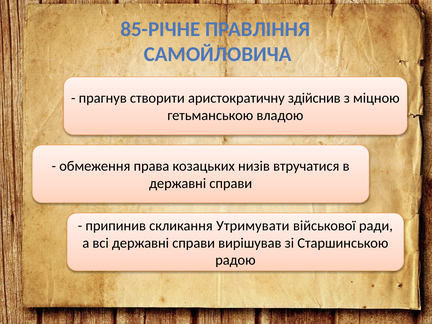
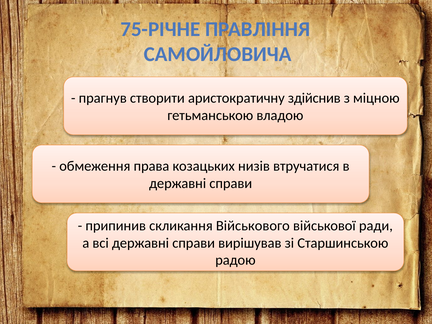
85-РІЧНЕ: 85-РІЧНЕ -> 75-РІЧНЕ
Утримувати: Утримувати -> Військового
